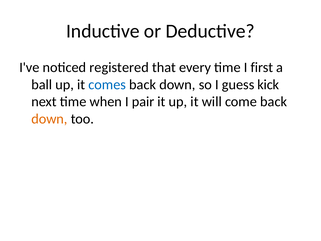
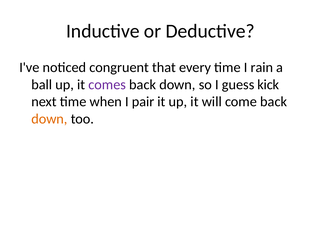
registered: registered -> congruent
first: first -> rain
comes colour: blue -> purple
